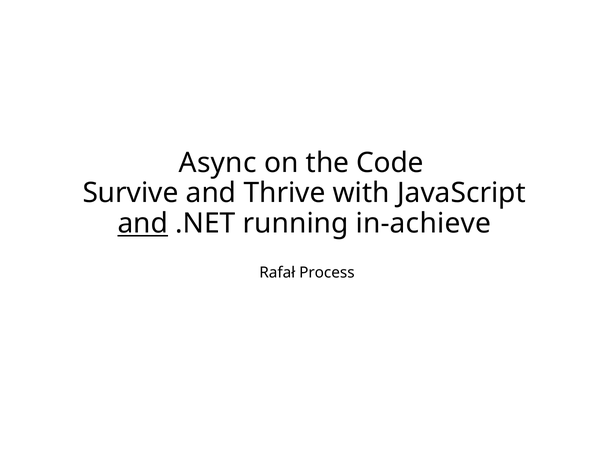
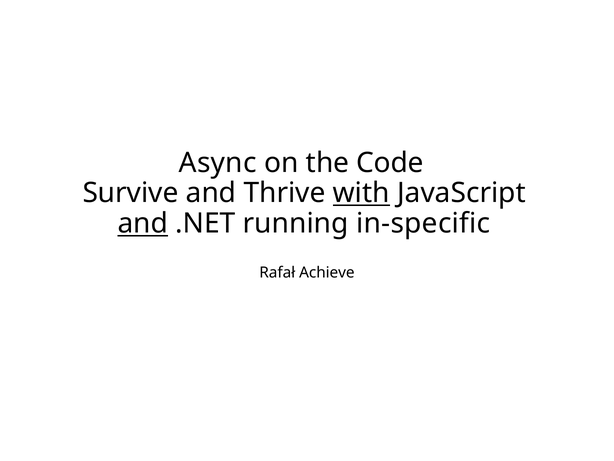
with underline: none -> present
in-achieve: in-achieve -> in-specific
Process: Process -> Achieve
